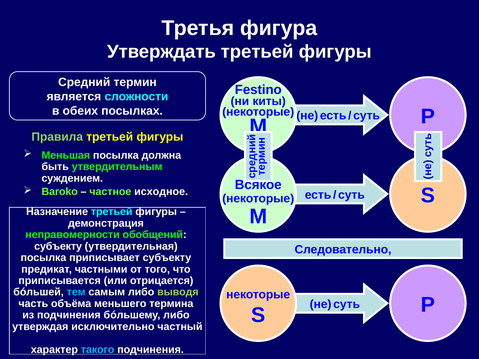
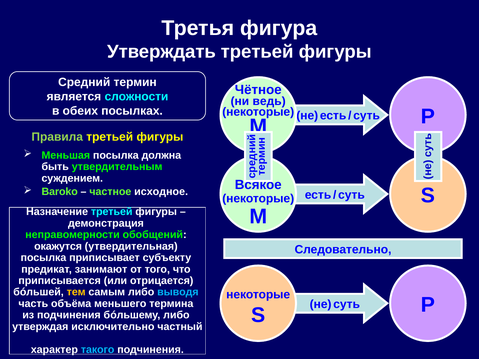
Festino: Festino -> Чётное
киты: киты -> ведь
субъекту at (58, 246): субъекту -> окажутся
частными: частными -> занимают
тем colour: light blue -> yellow
выводя colour: light green -> light blue
